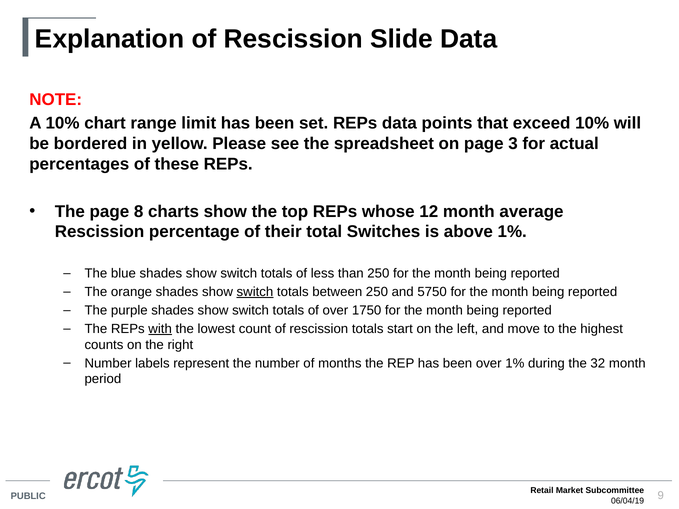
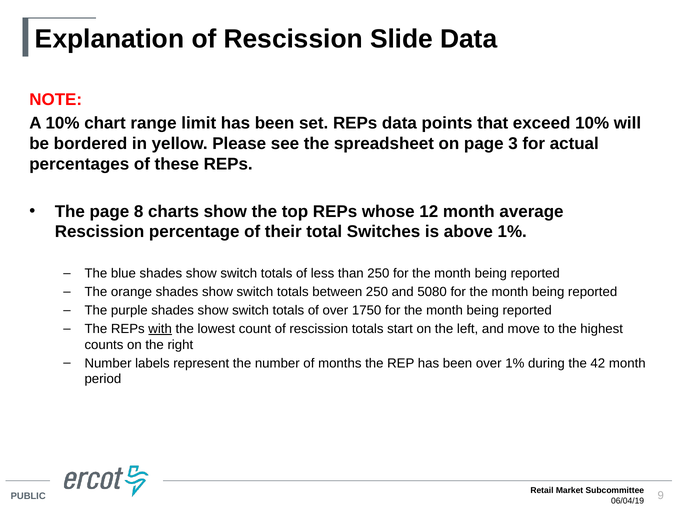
switch at (255, 292) underline: present -> none
5750: 5750 -> 5080
32: 32 -> 42
